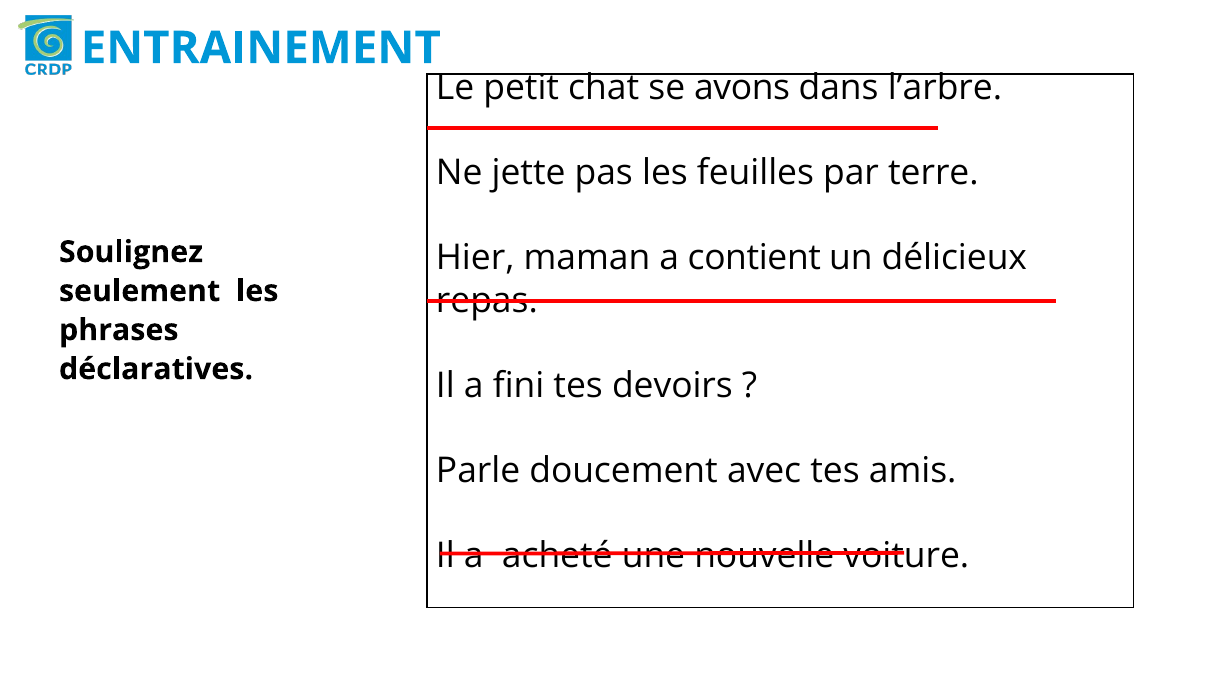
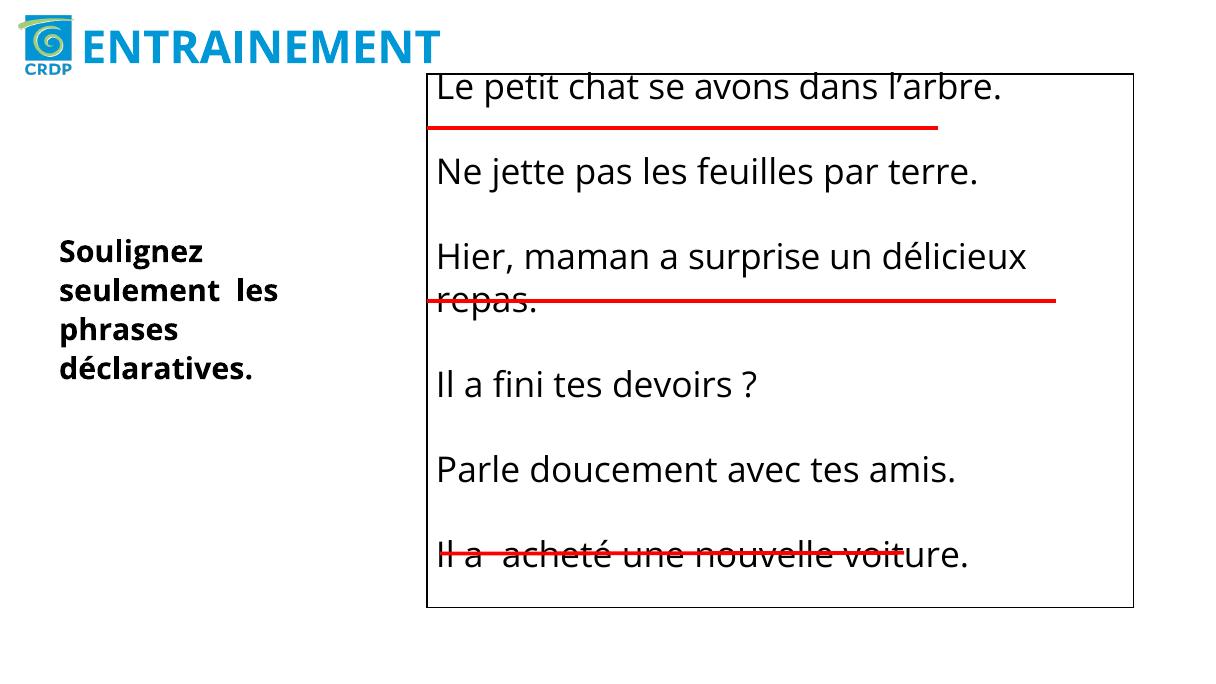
contient: contient -> surprise
